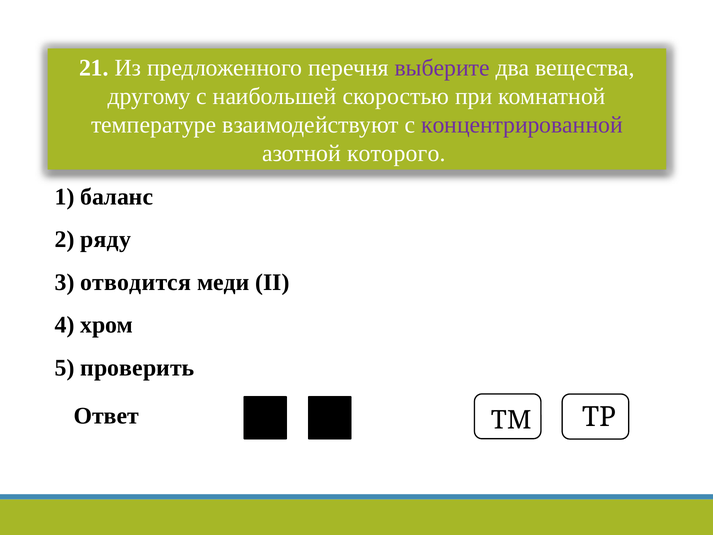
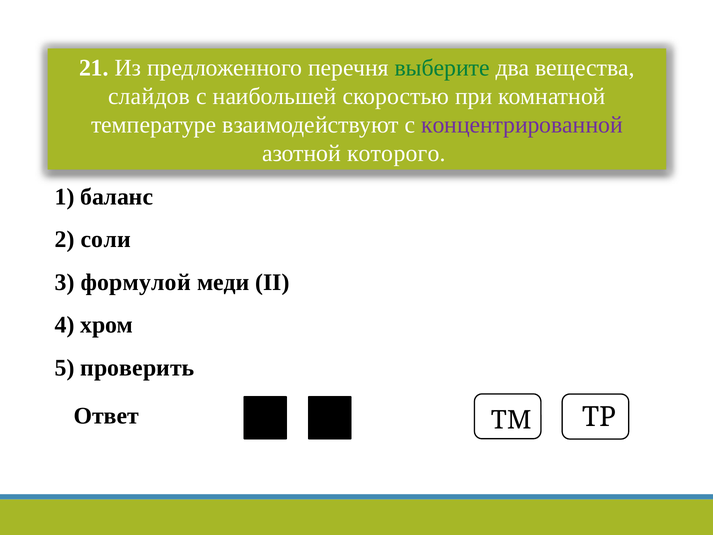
выберите colour: purple -> green
другому: другому -> слайдов
ряду: ряду -> соли
отводится: отводится -> формулой
